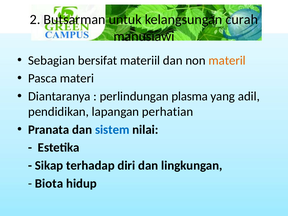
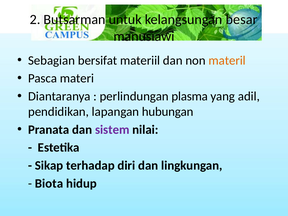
curah: curah -> besar
perhatian: perhatian -> hubungan
sistem colour: blue -> purple
